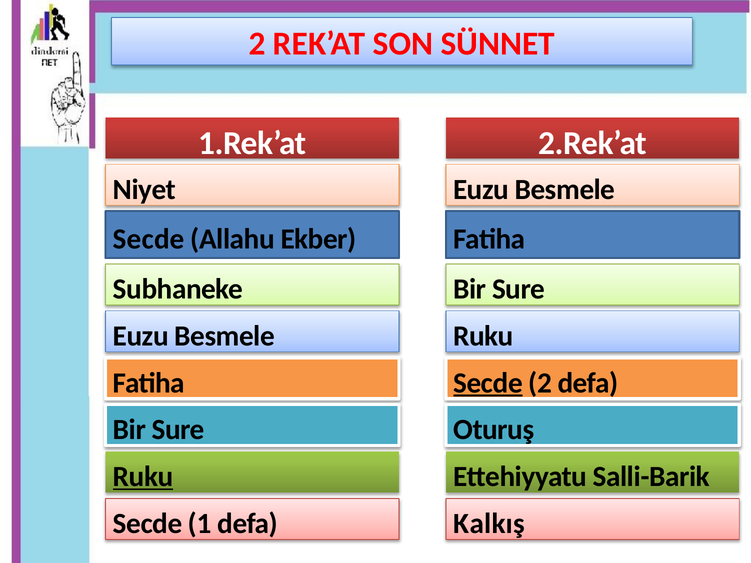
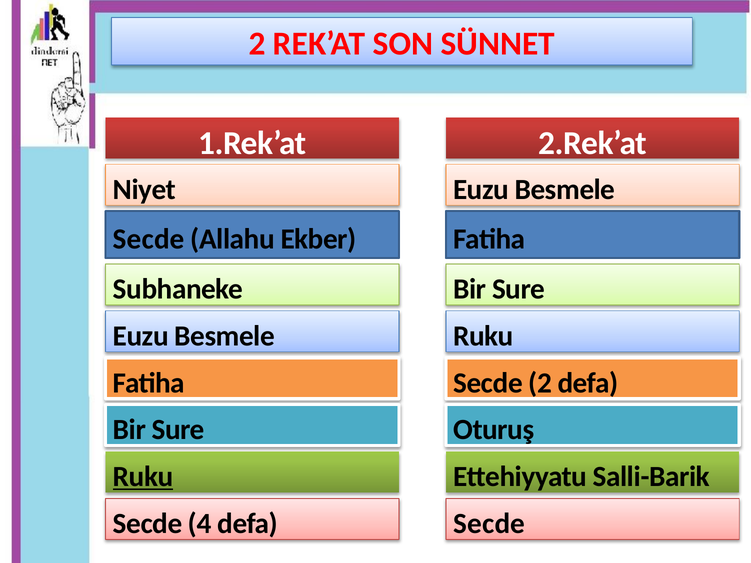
Secde at (488, 383) underline: present -> none
1: 1 -> 4
Kalkış at (489, 524): Kalkış -> Secde
